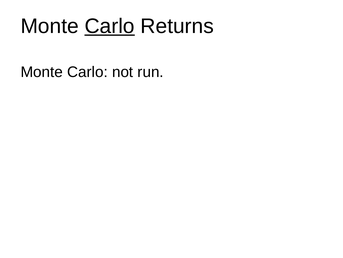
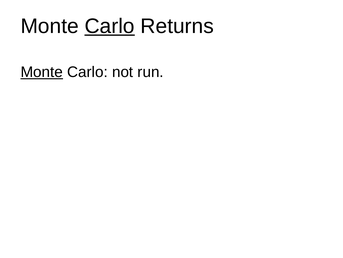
Monte at (42, 72) underline: none -> present
